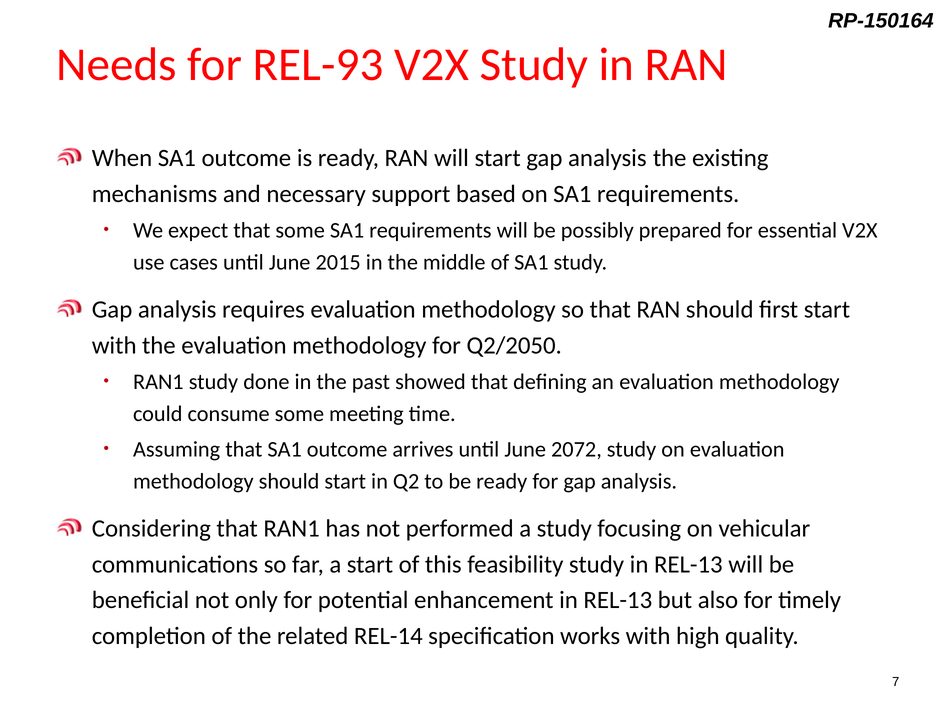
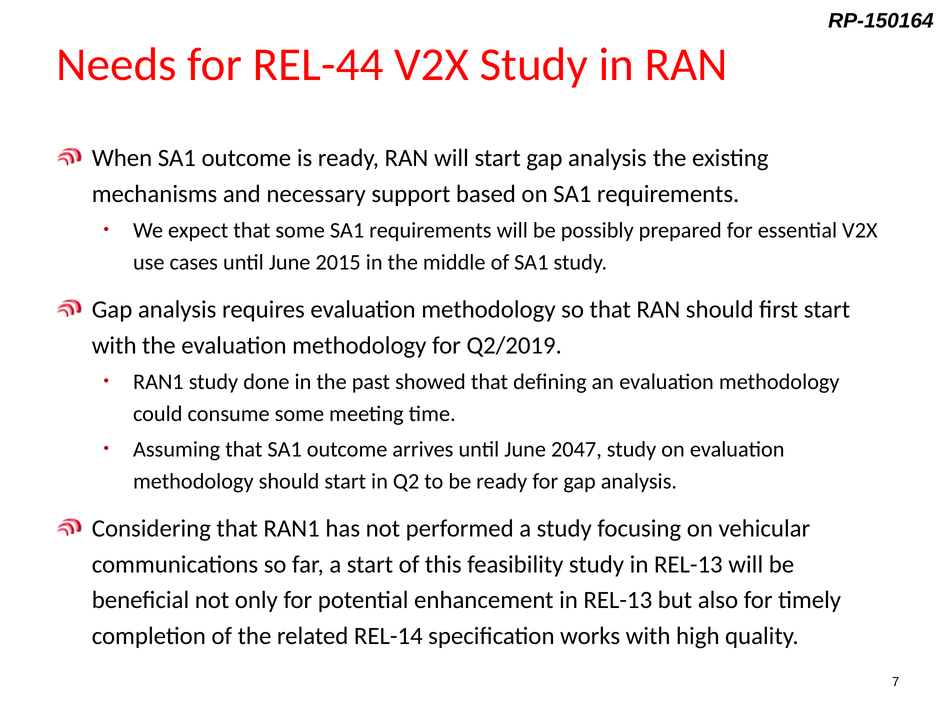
REL-93: REL-93 -> REL-44
Q2/2050: Q2/2050 -> Q2/2019
2072: 2072 -> 2047
